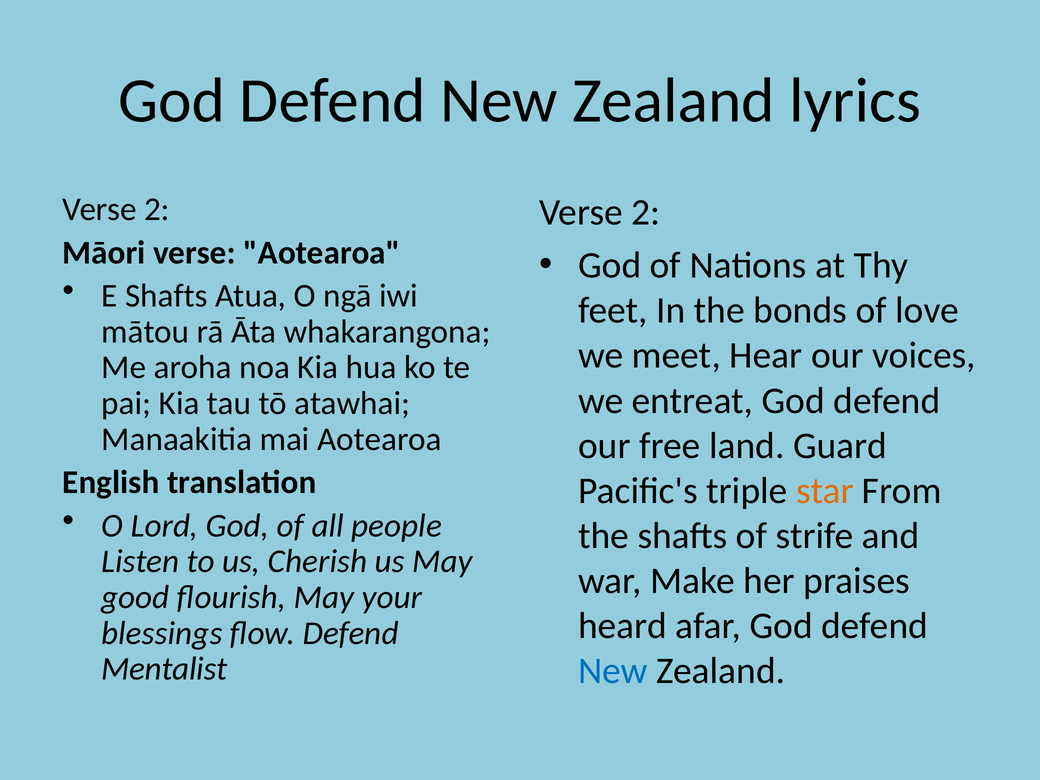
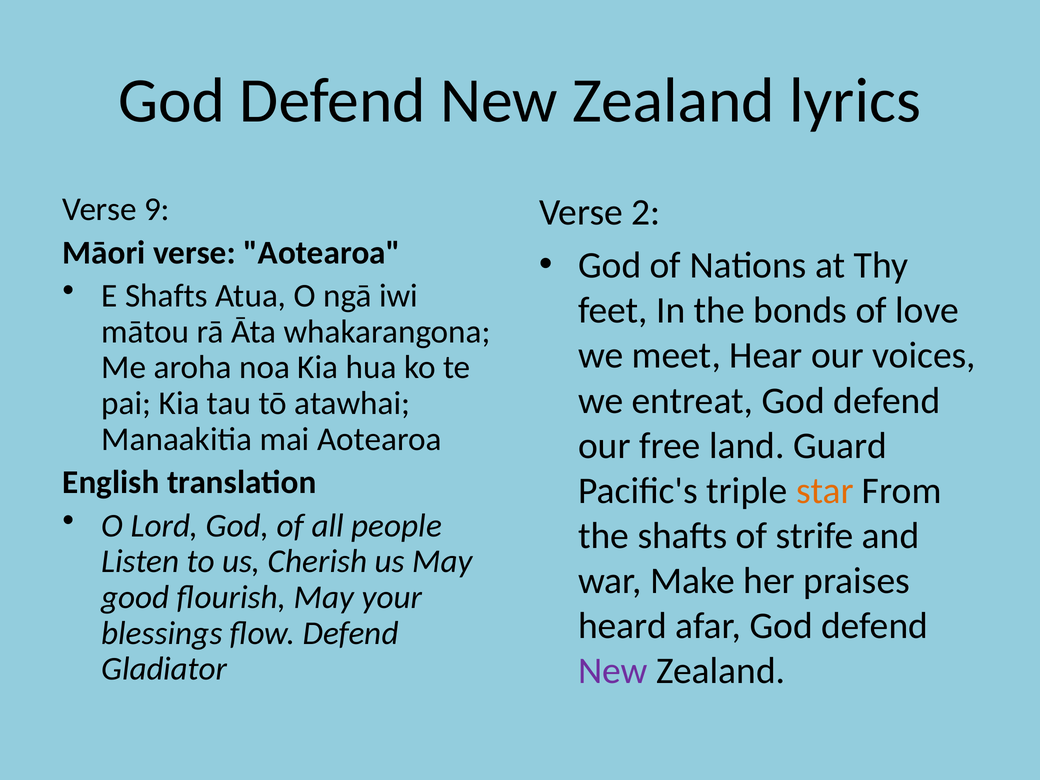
2 at (157, 209): 2 -> 9
Mentalist: Mentalist -> Gladiator
New at (613, 671) colour: blue -> purple
